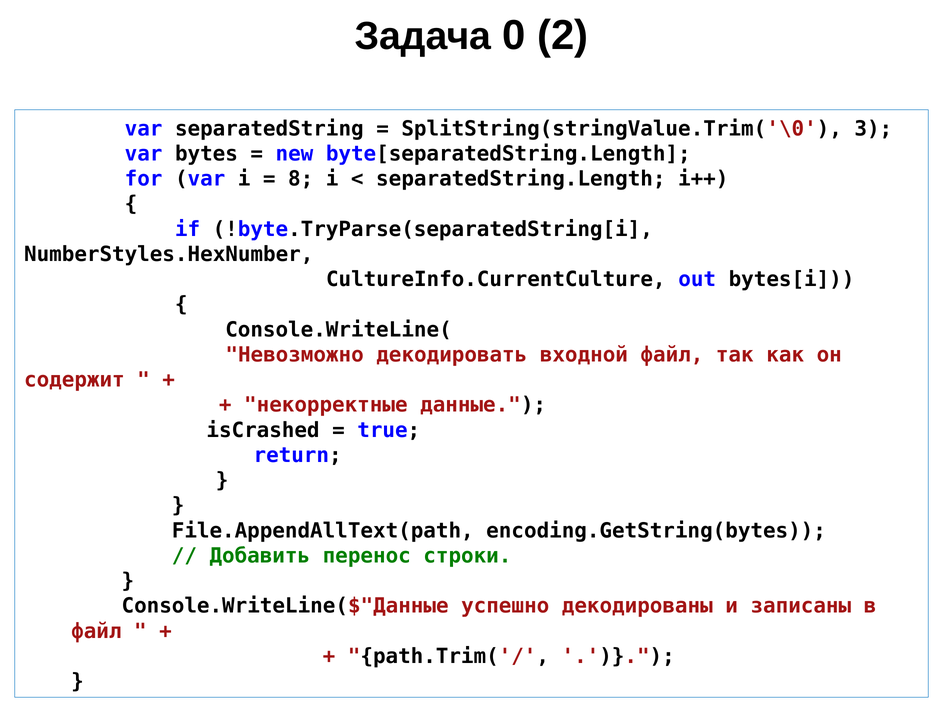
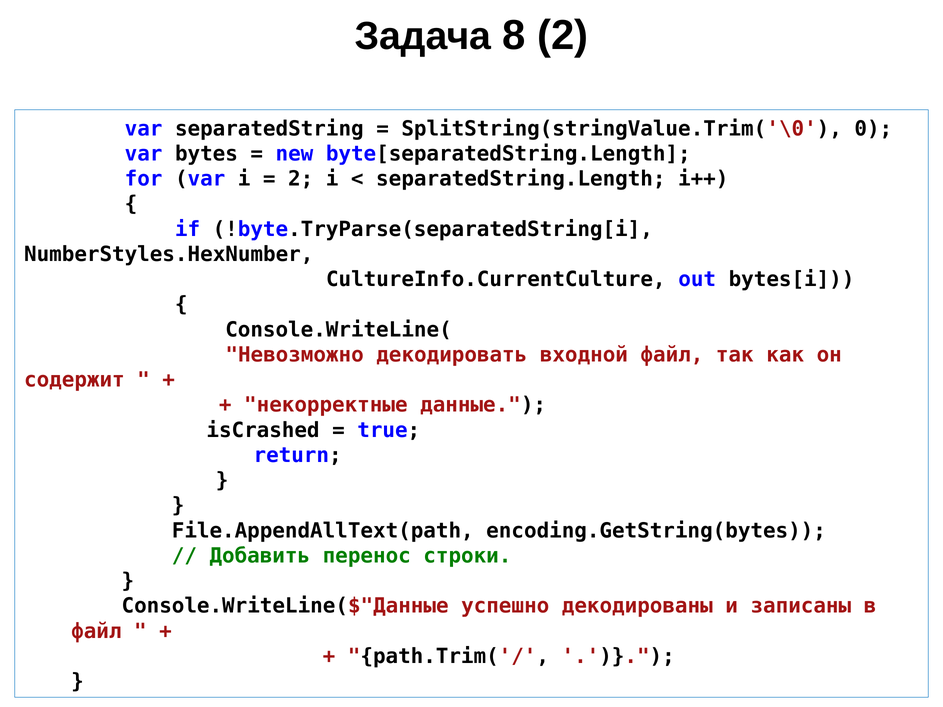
0: 0 -> 8
3: 3 -> 0
8 at (301, 179): 8 -> 2
